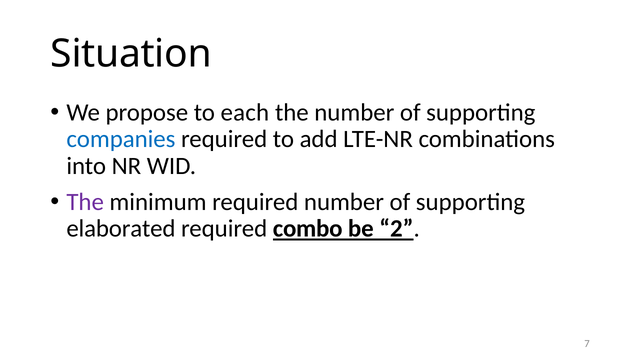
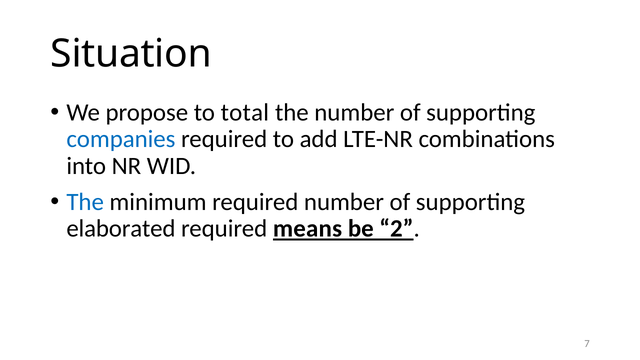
each: each -> total
The at (85, 202) colour: purple -> blue
combo: combo -> means
